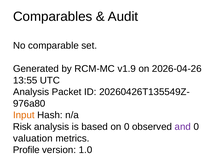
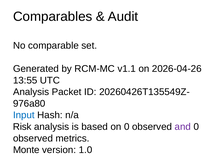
v1.9: v1.9 -> v1.1
Input colour: orange -> blue
valuation at (33, 139): valuation -> observed
Profile: Profile -> Monte
